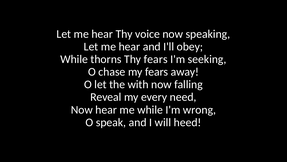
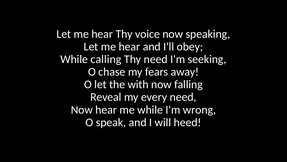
thorns: thorns -> calling
Thy fears: fears -> need
